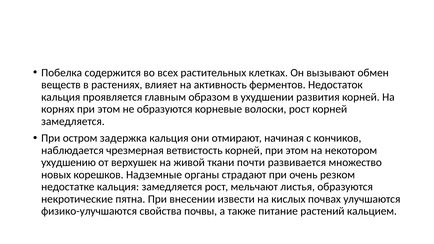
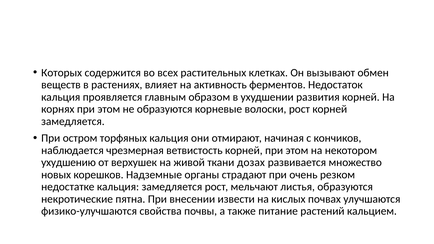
Побелка: Побелка -> Которых
задержка: задержка -> торфяных
почти: почти -> дозах
